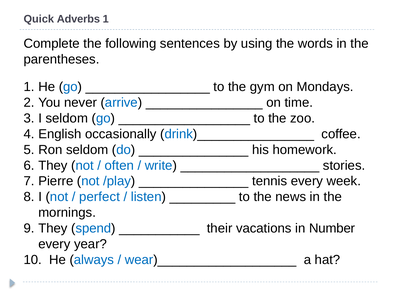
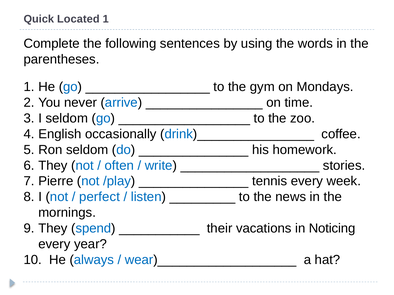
Adverbs: Adverbs -> Located
Number: Number -> Noticing
